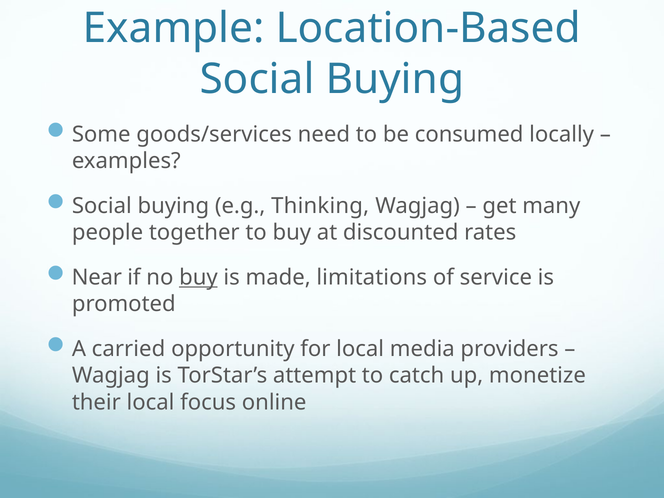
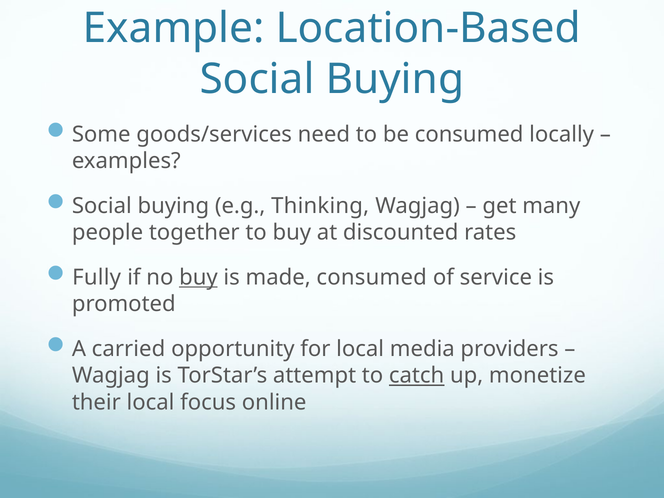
Near: Near -> Fully
made limitations: limitations -> consumed
catch underline: none -> present
